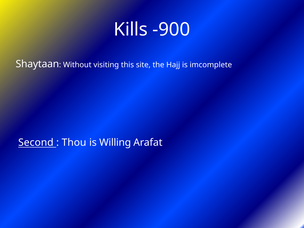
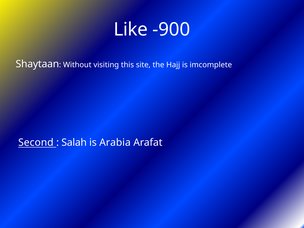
Kills: Kills -> Like
Thou: Thou -> Salah
Willing: Willing -> Arabia
